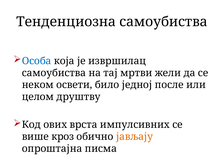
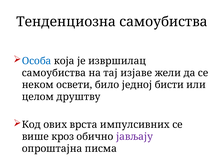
мртви: мртви -> изјаве
после: после -> бисти
јављају colour: orange -> purple
